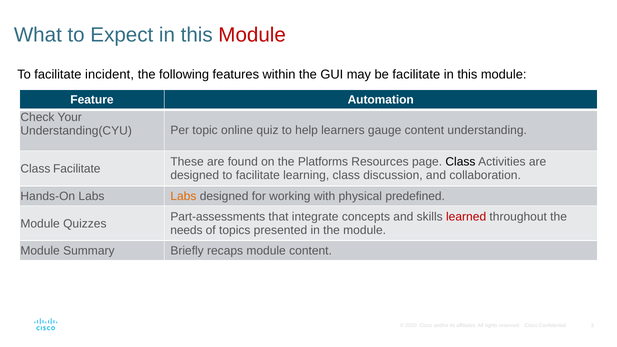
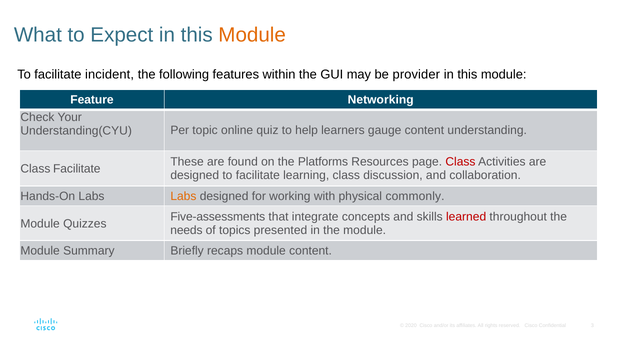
Module at (252, 35) colour: red -> orange
be facilitate: facilitate -> provider
Automation: Automation -> Networking
Class at (460, 162) colour: black -> red
predefined: predefined -> commonly
Part-assessments: Part-assessments -> Five-assessments
